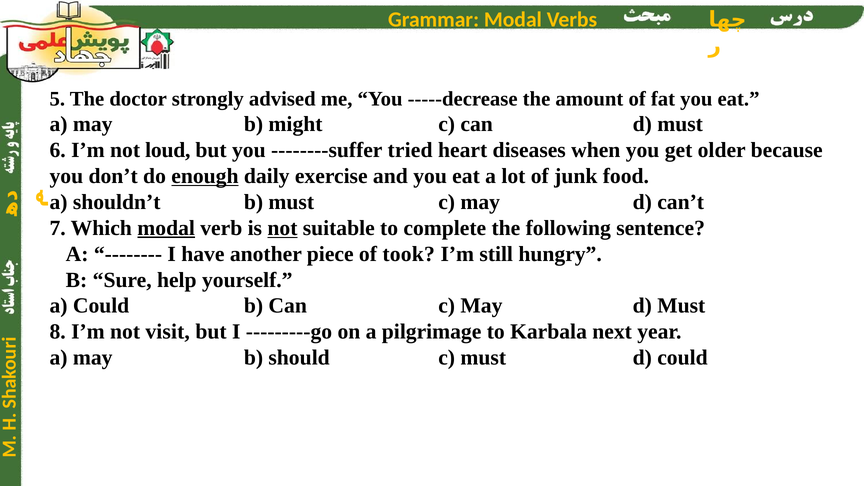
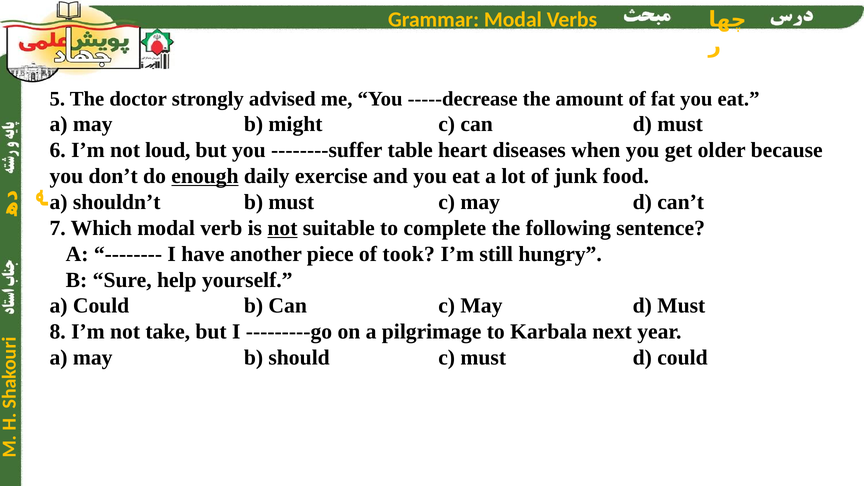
tried: tried -> table
modal at (166, 228) underline: present -> none
visit: visit -> take
